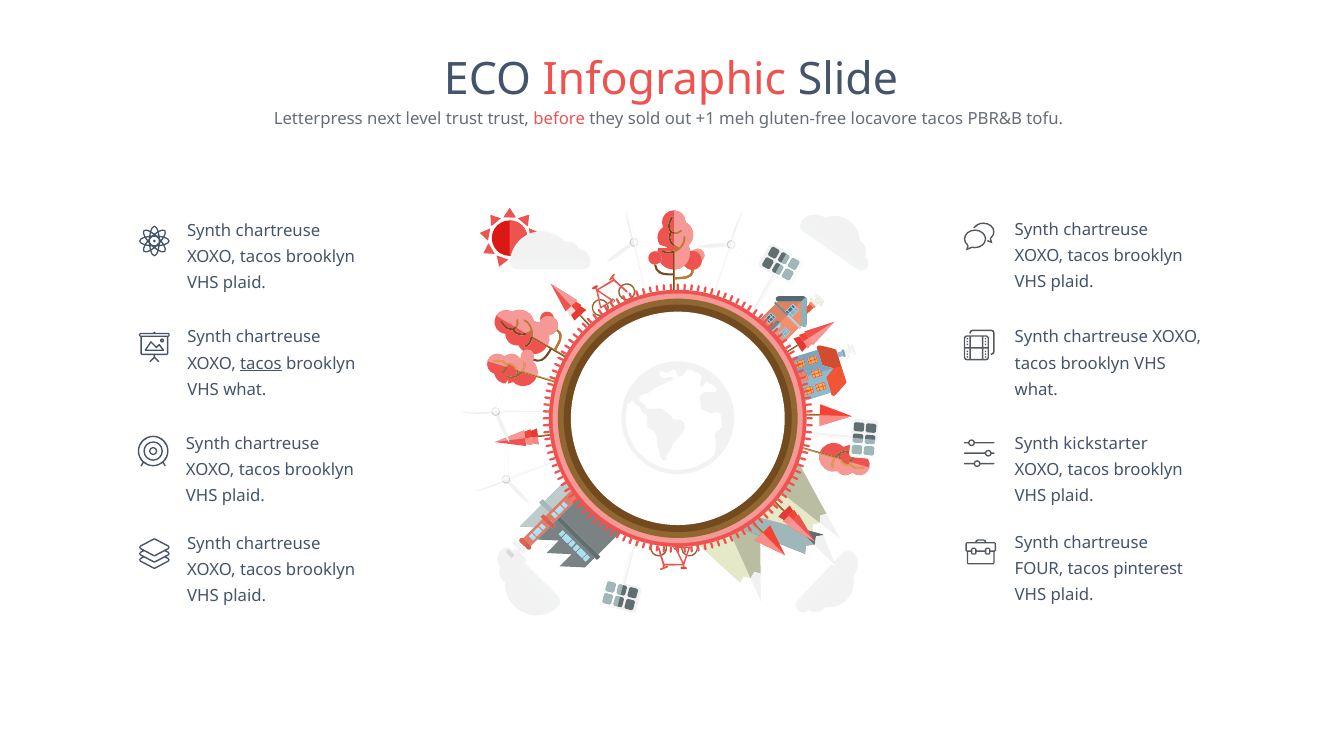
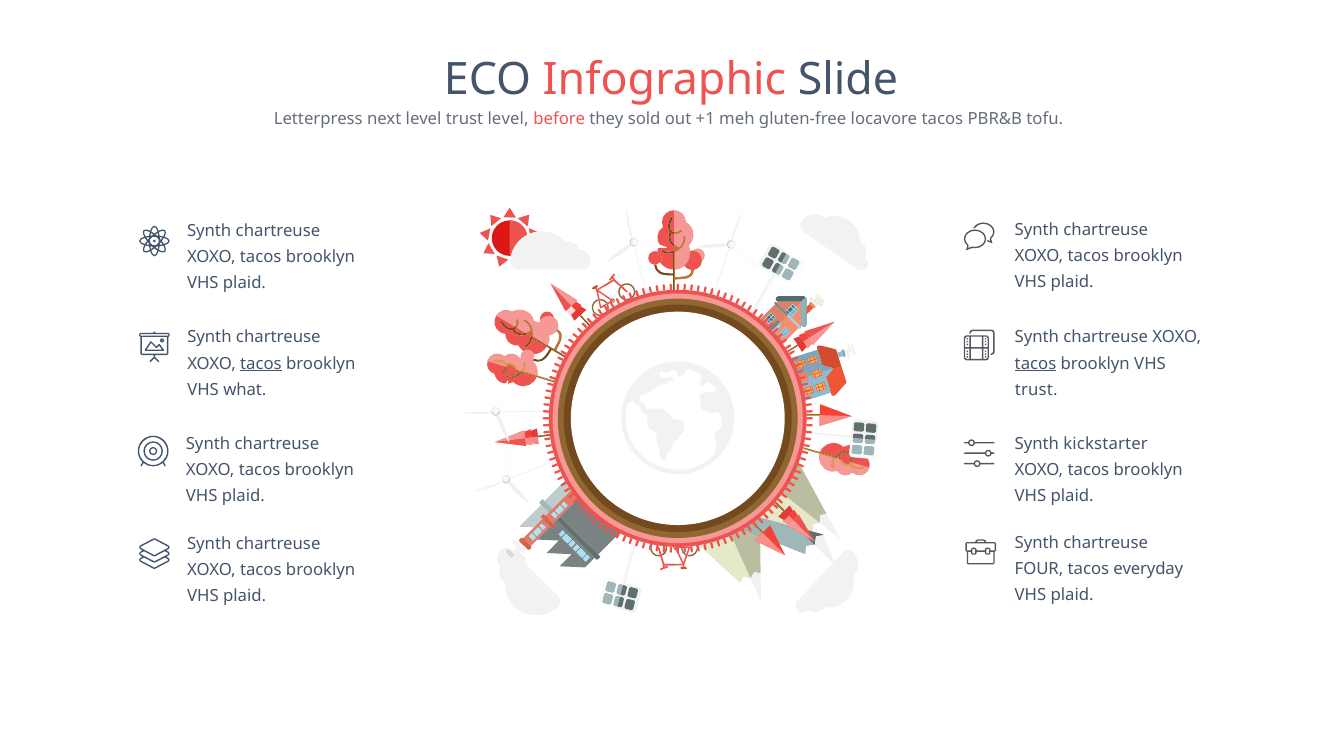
trust trust: trust -> level
tacos at (1036, 364) underline: none -> present
what at (1036, 390): what -> trust
pinterest: pinterest -> everyday
